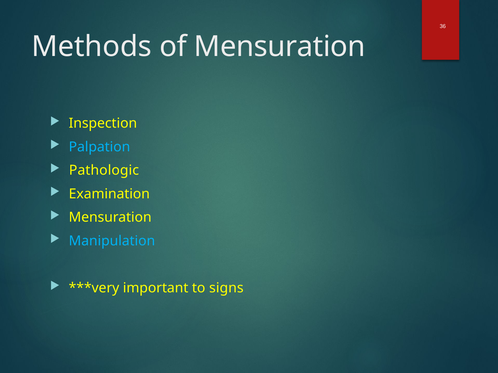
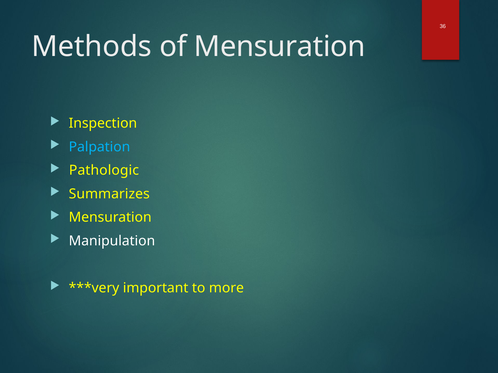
Examination: Examination -> Summarizes
Manipulation colour: light blue -> white
signs: signs -> more
